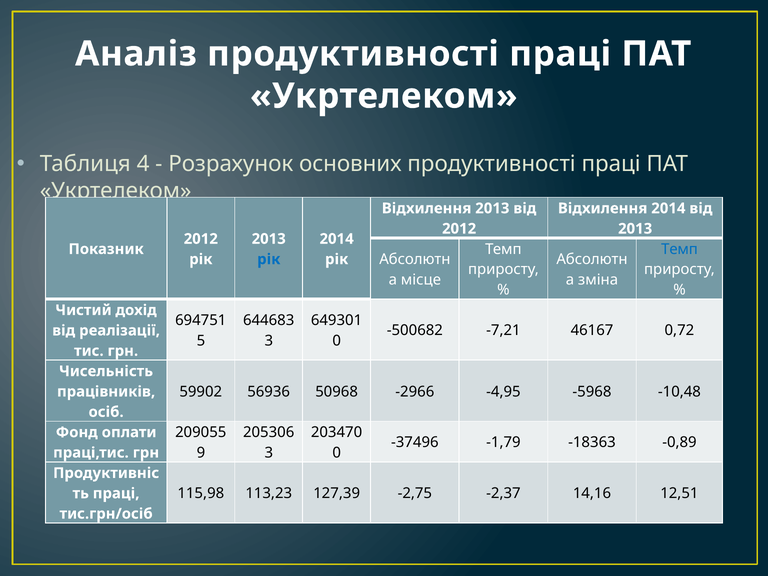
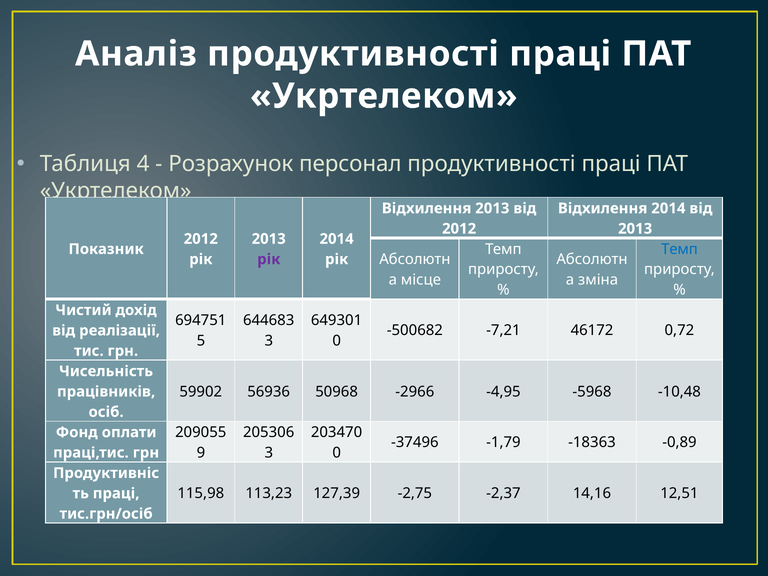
основних: основних -> персонал
рік at (269, 259) colour: blue -> purple
46167: 46167 -> 46172
